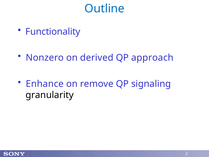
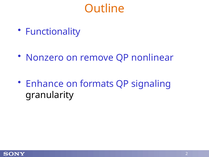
Outline colour: blue -> orange
derived: derived -> remove
approach: approach -> nonlinear
remove: remove -> formats
